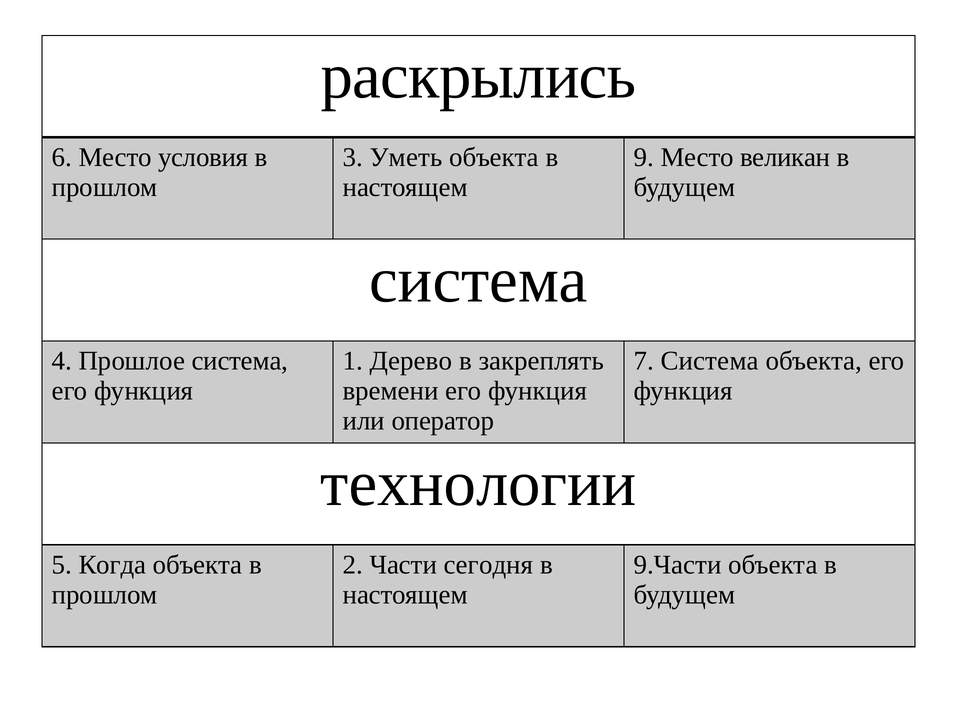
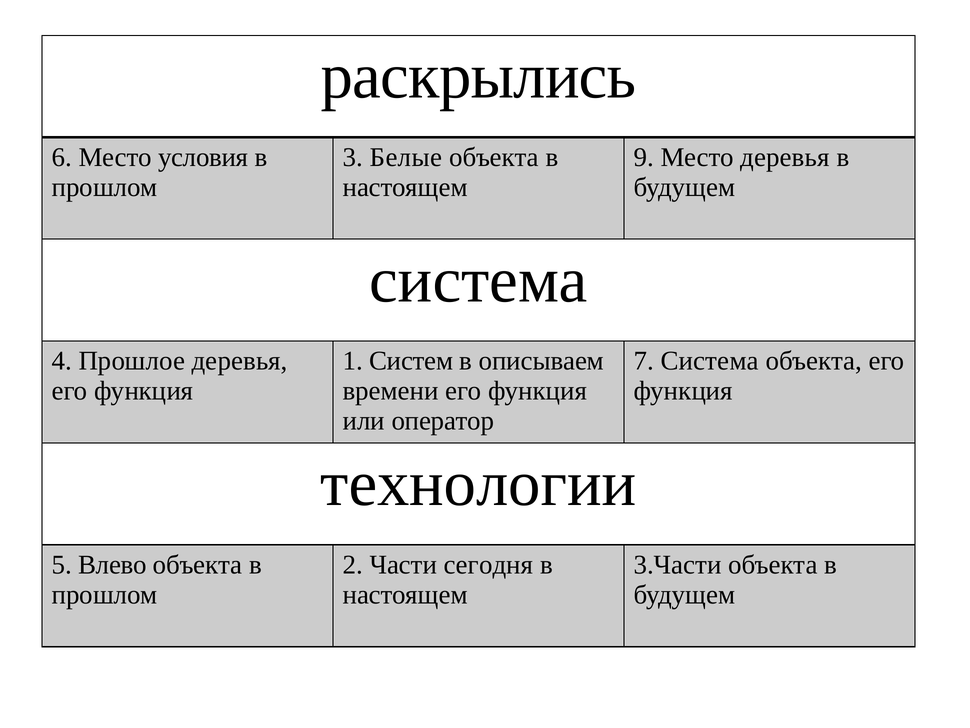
Уметь: Уметь -> Белые
Место великан: великан -> деревья
Прошлое система: система -> деревья
Дерево: Дерево -> Систем
закреплять: закреплять -> описываем
Когда: Когда -> Влево
9.Части: 9.Части -> 3.Части
